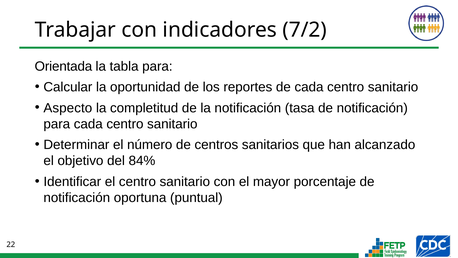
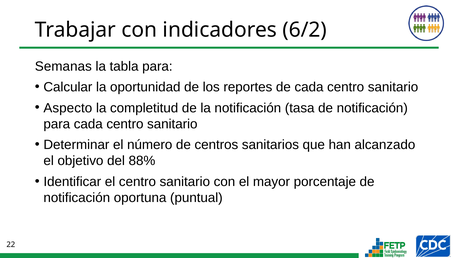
7/2: 7/2 -> 6/2
Orientada: Orientada -> Semanas
84%: 84% -> 88%
